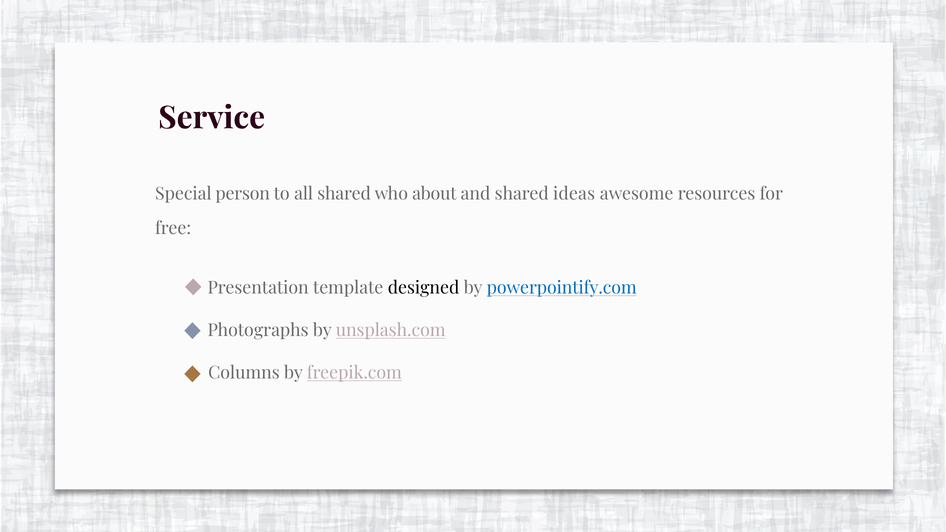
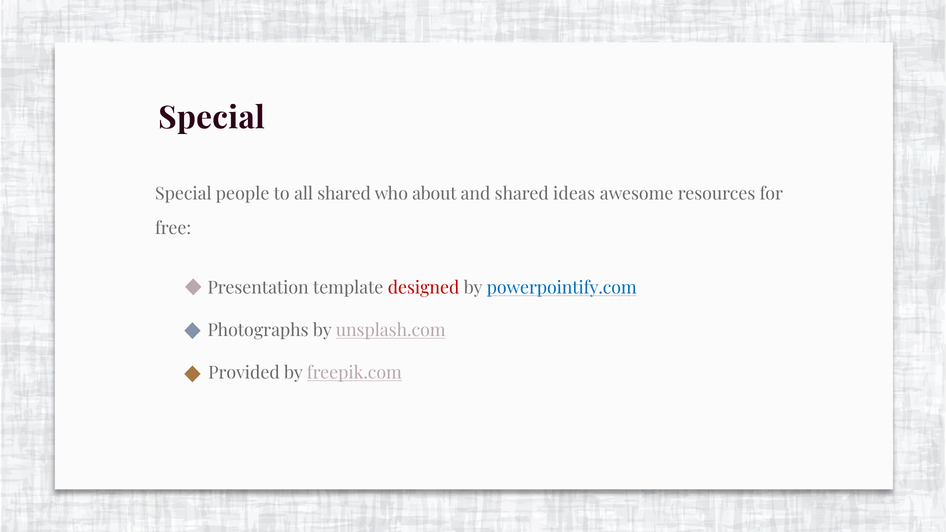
Service at (212, 118): Service -> Special
person: person -> people
designed colour: black -> red
Columns: Columns -> Provided
